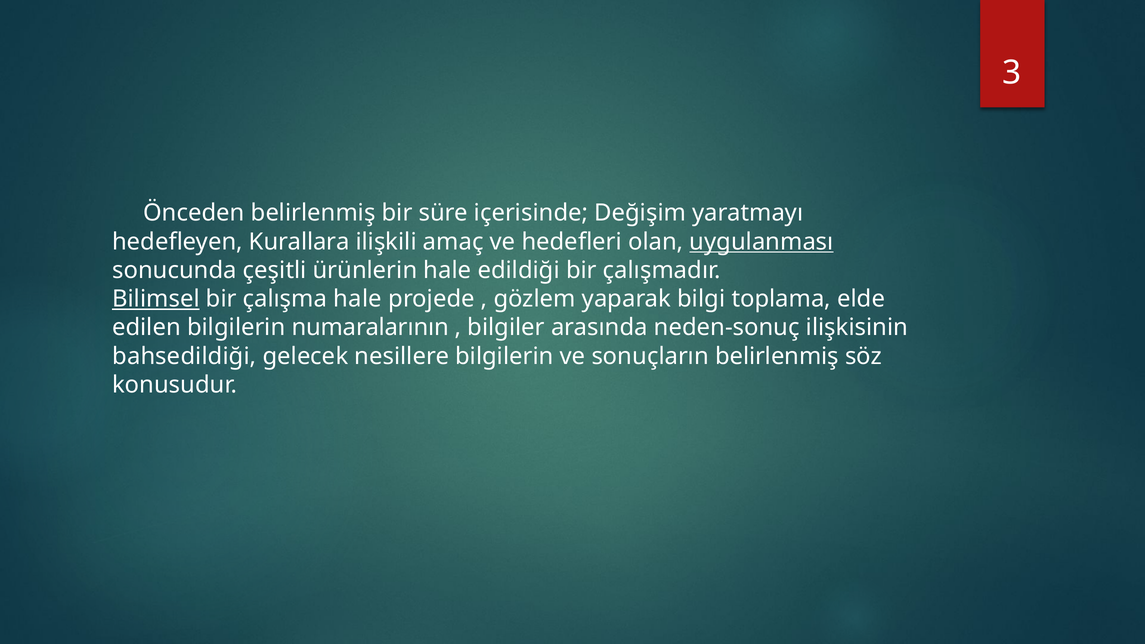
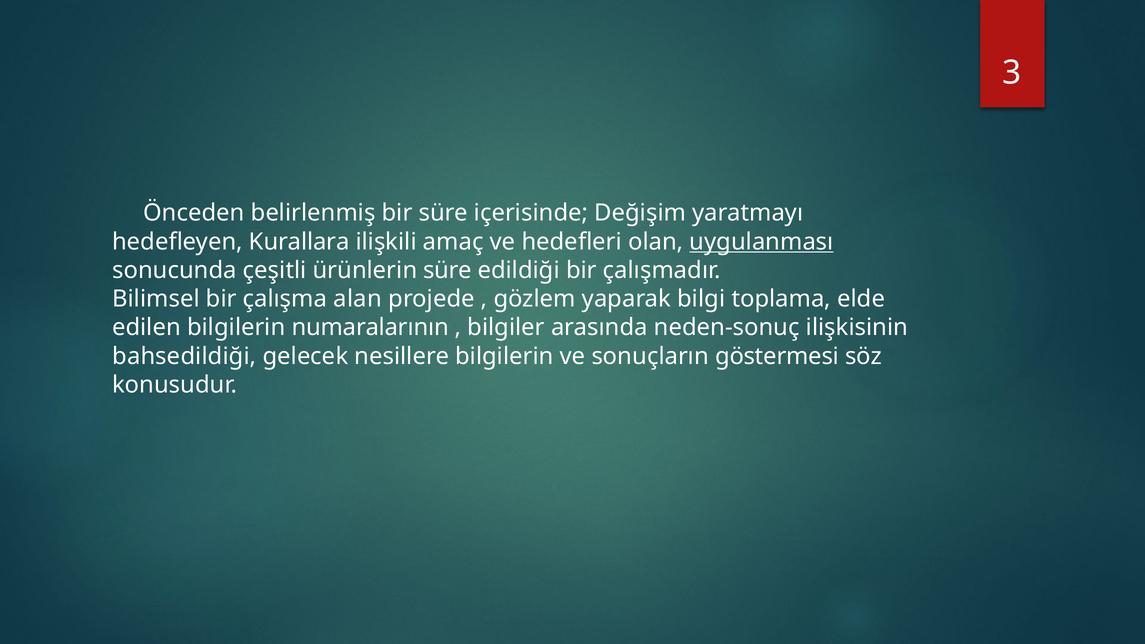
ürünlerin hale: hale -> süre
Bilimsel underline: present -> none
çalışma hale: hale -> alan
sonuçların belirlenmiş: belirlenmiş -> göstermesi
